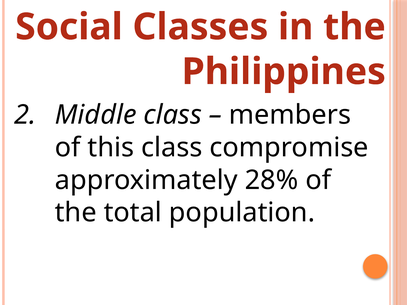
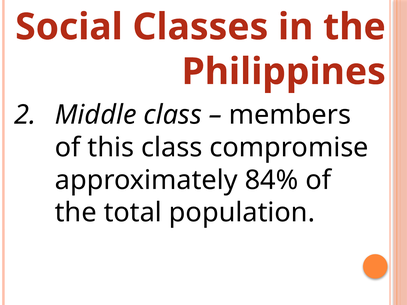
28%: 28% -> 84%
